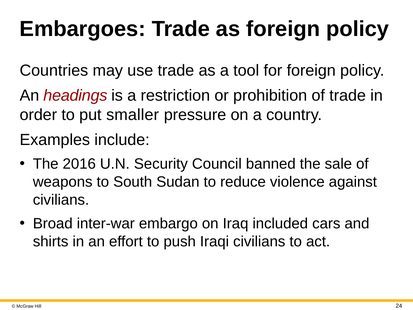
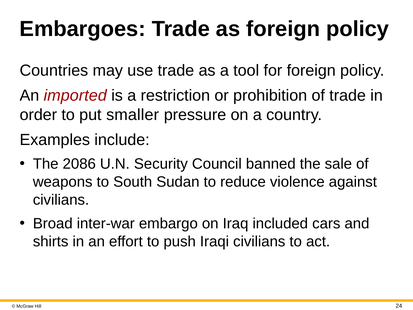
headings: headings -> imported
2016: 2016 -> 2086
